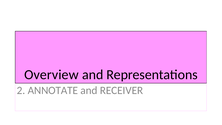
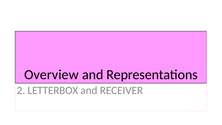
ANNOTATE: ANNOTATE -> LETTERBOX
